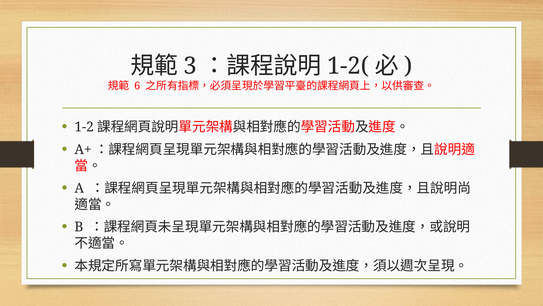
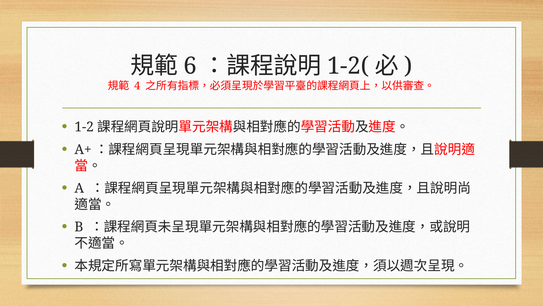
3: 3 -> 6
6: 6 -> 4
